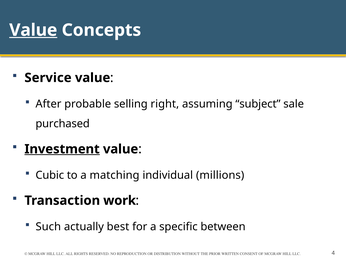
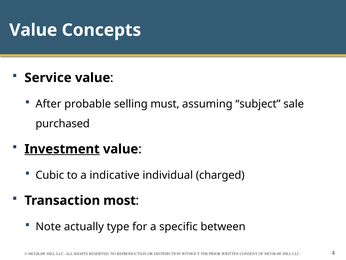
Value at (33, 30) underline: present -> none
right: right -> must
matching: matching -> indicative
millions: millions -> charged
work: work -> most
Such: Such -> Note
best: best -> type
